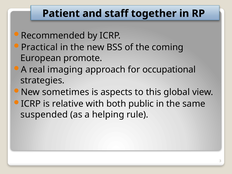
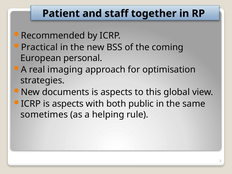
promote: promote -> personal
occupational: occupational -> optimisation
sometimes: sometimes -> documents
ICRP is relative: relative -> aspects
suspended: suspended -> sometimes
